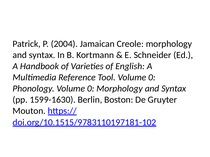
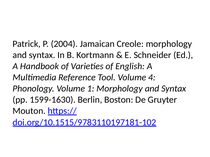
Tool Volume 0: 0 -> 4
Phonology Volume 0: 0 -> 1
